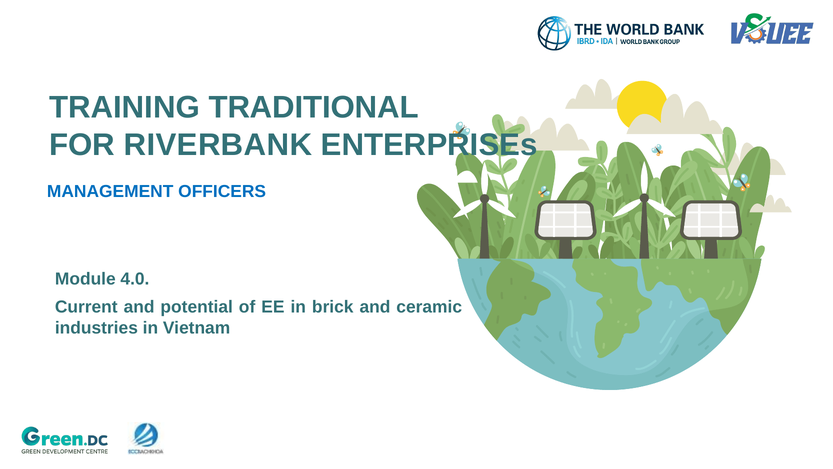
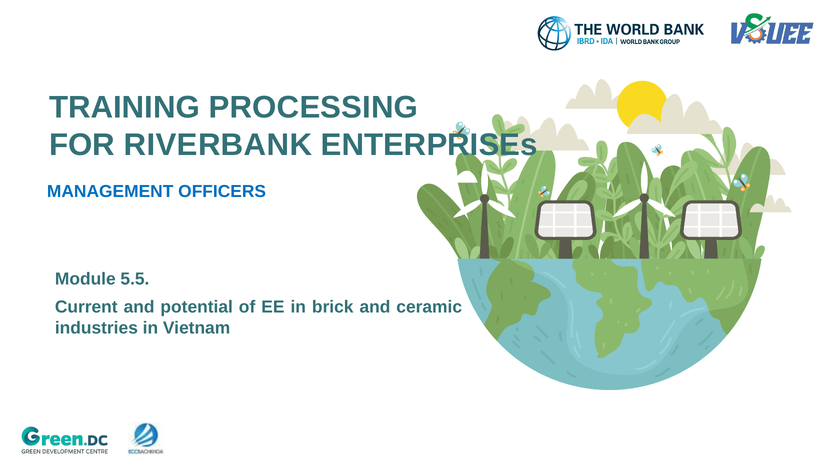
TRADITIONAL: TRADITIONAL -> PROCESSING
4.0: 4.0 -> 5.5
